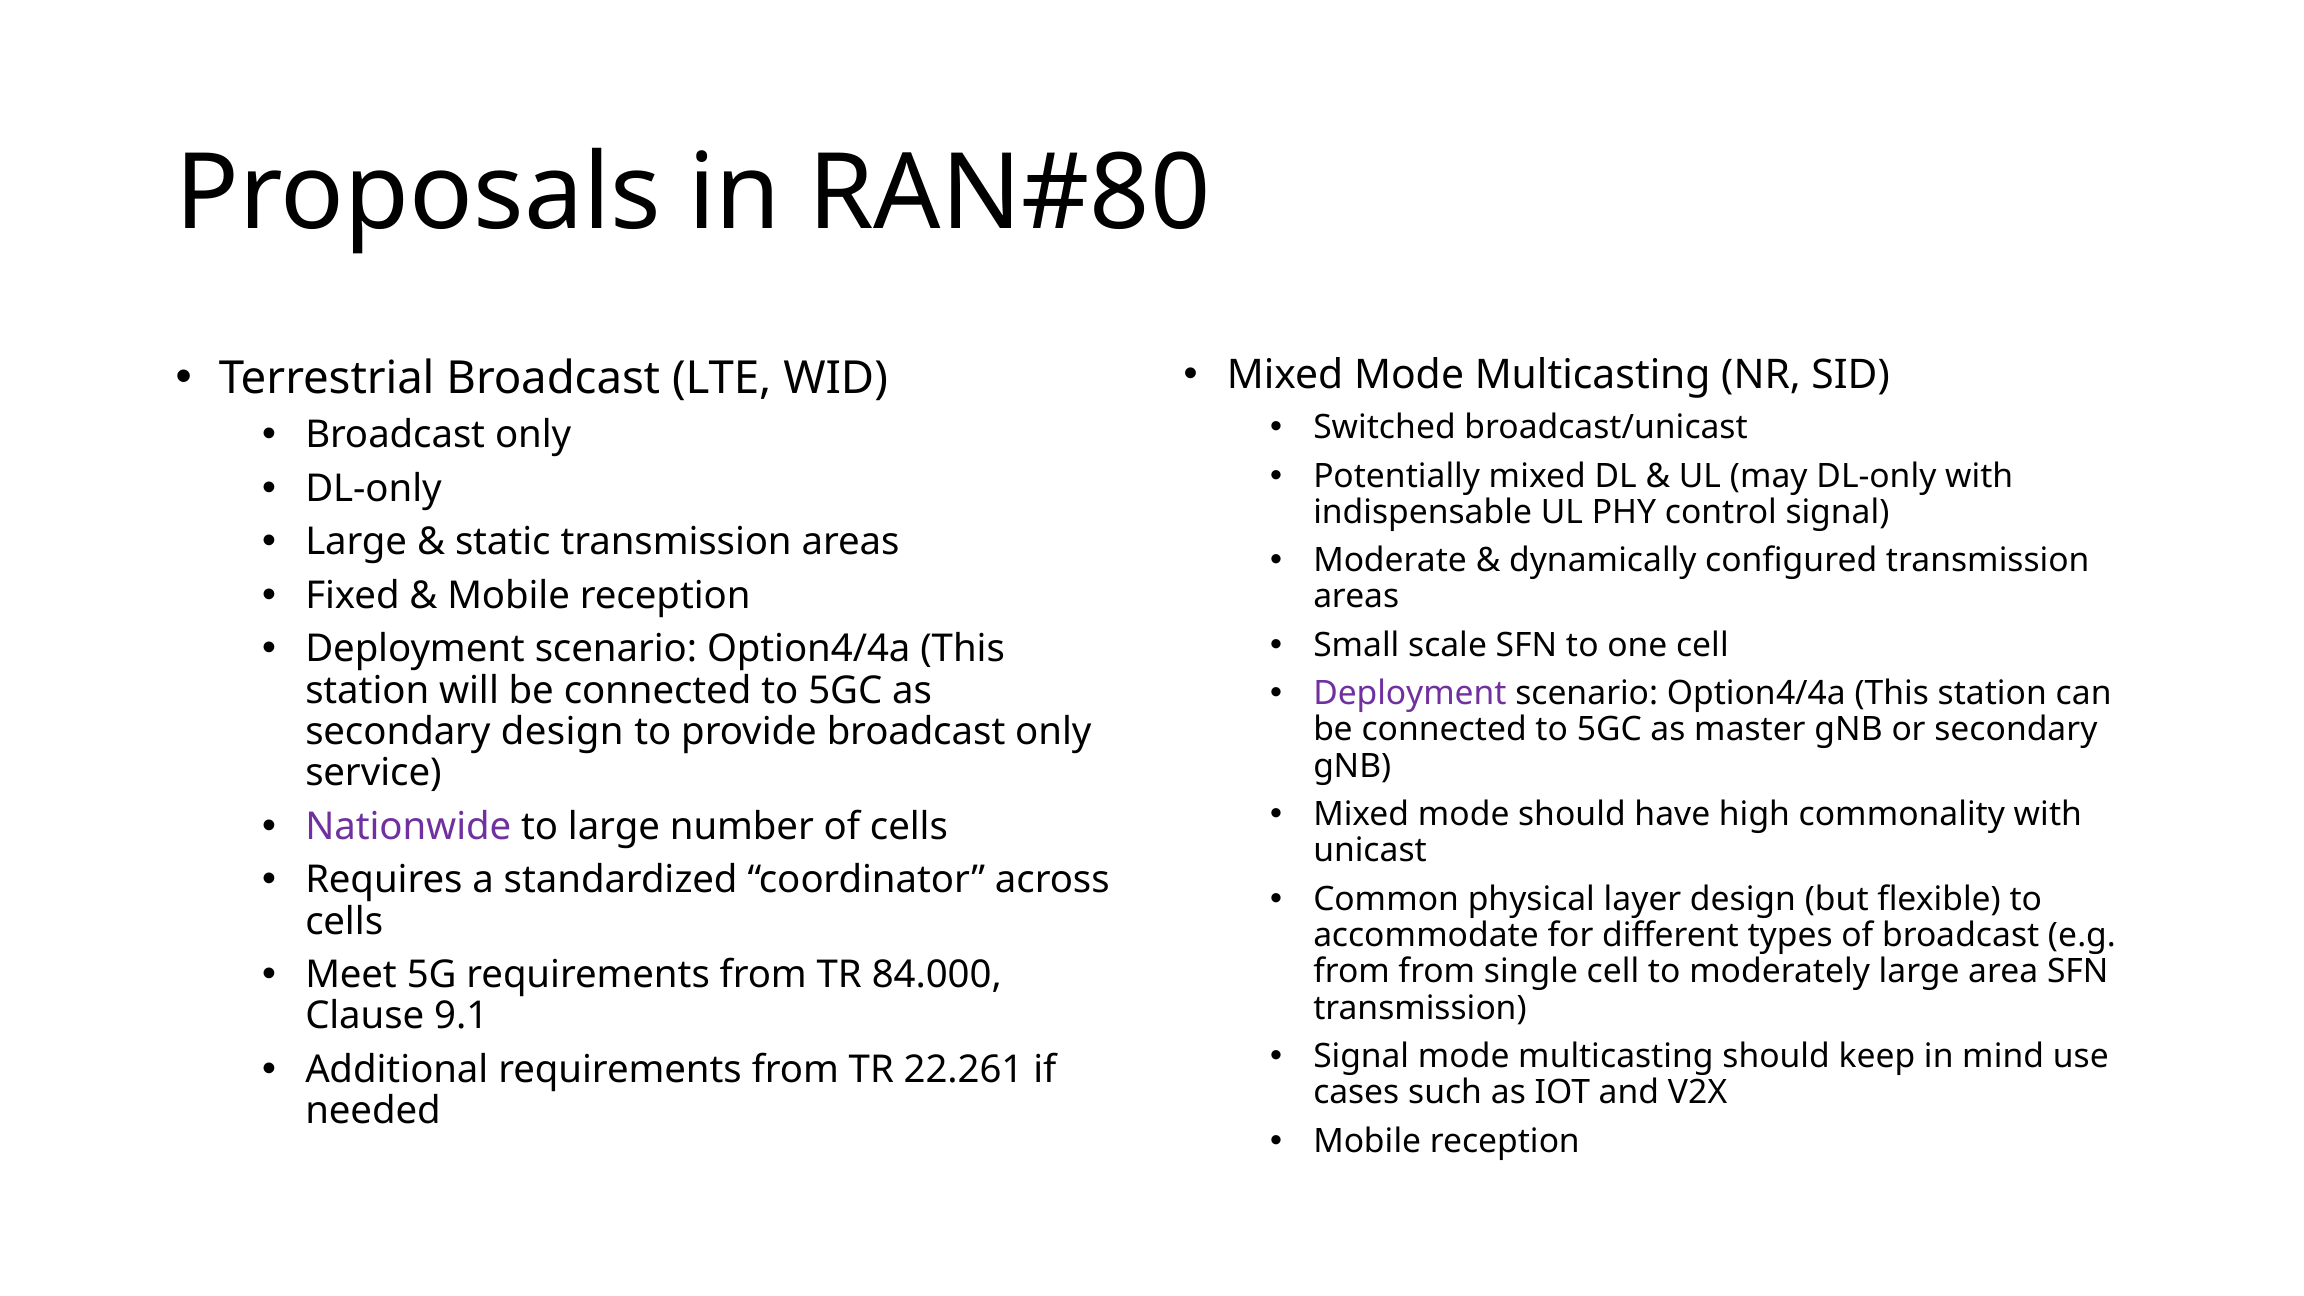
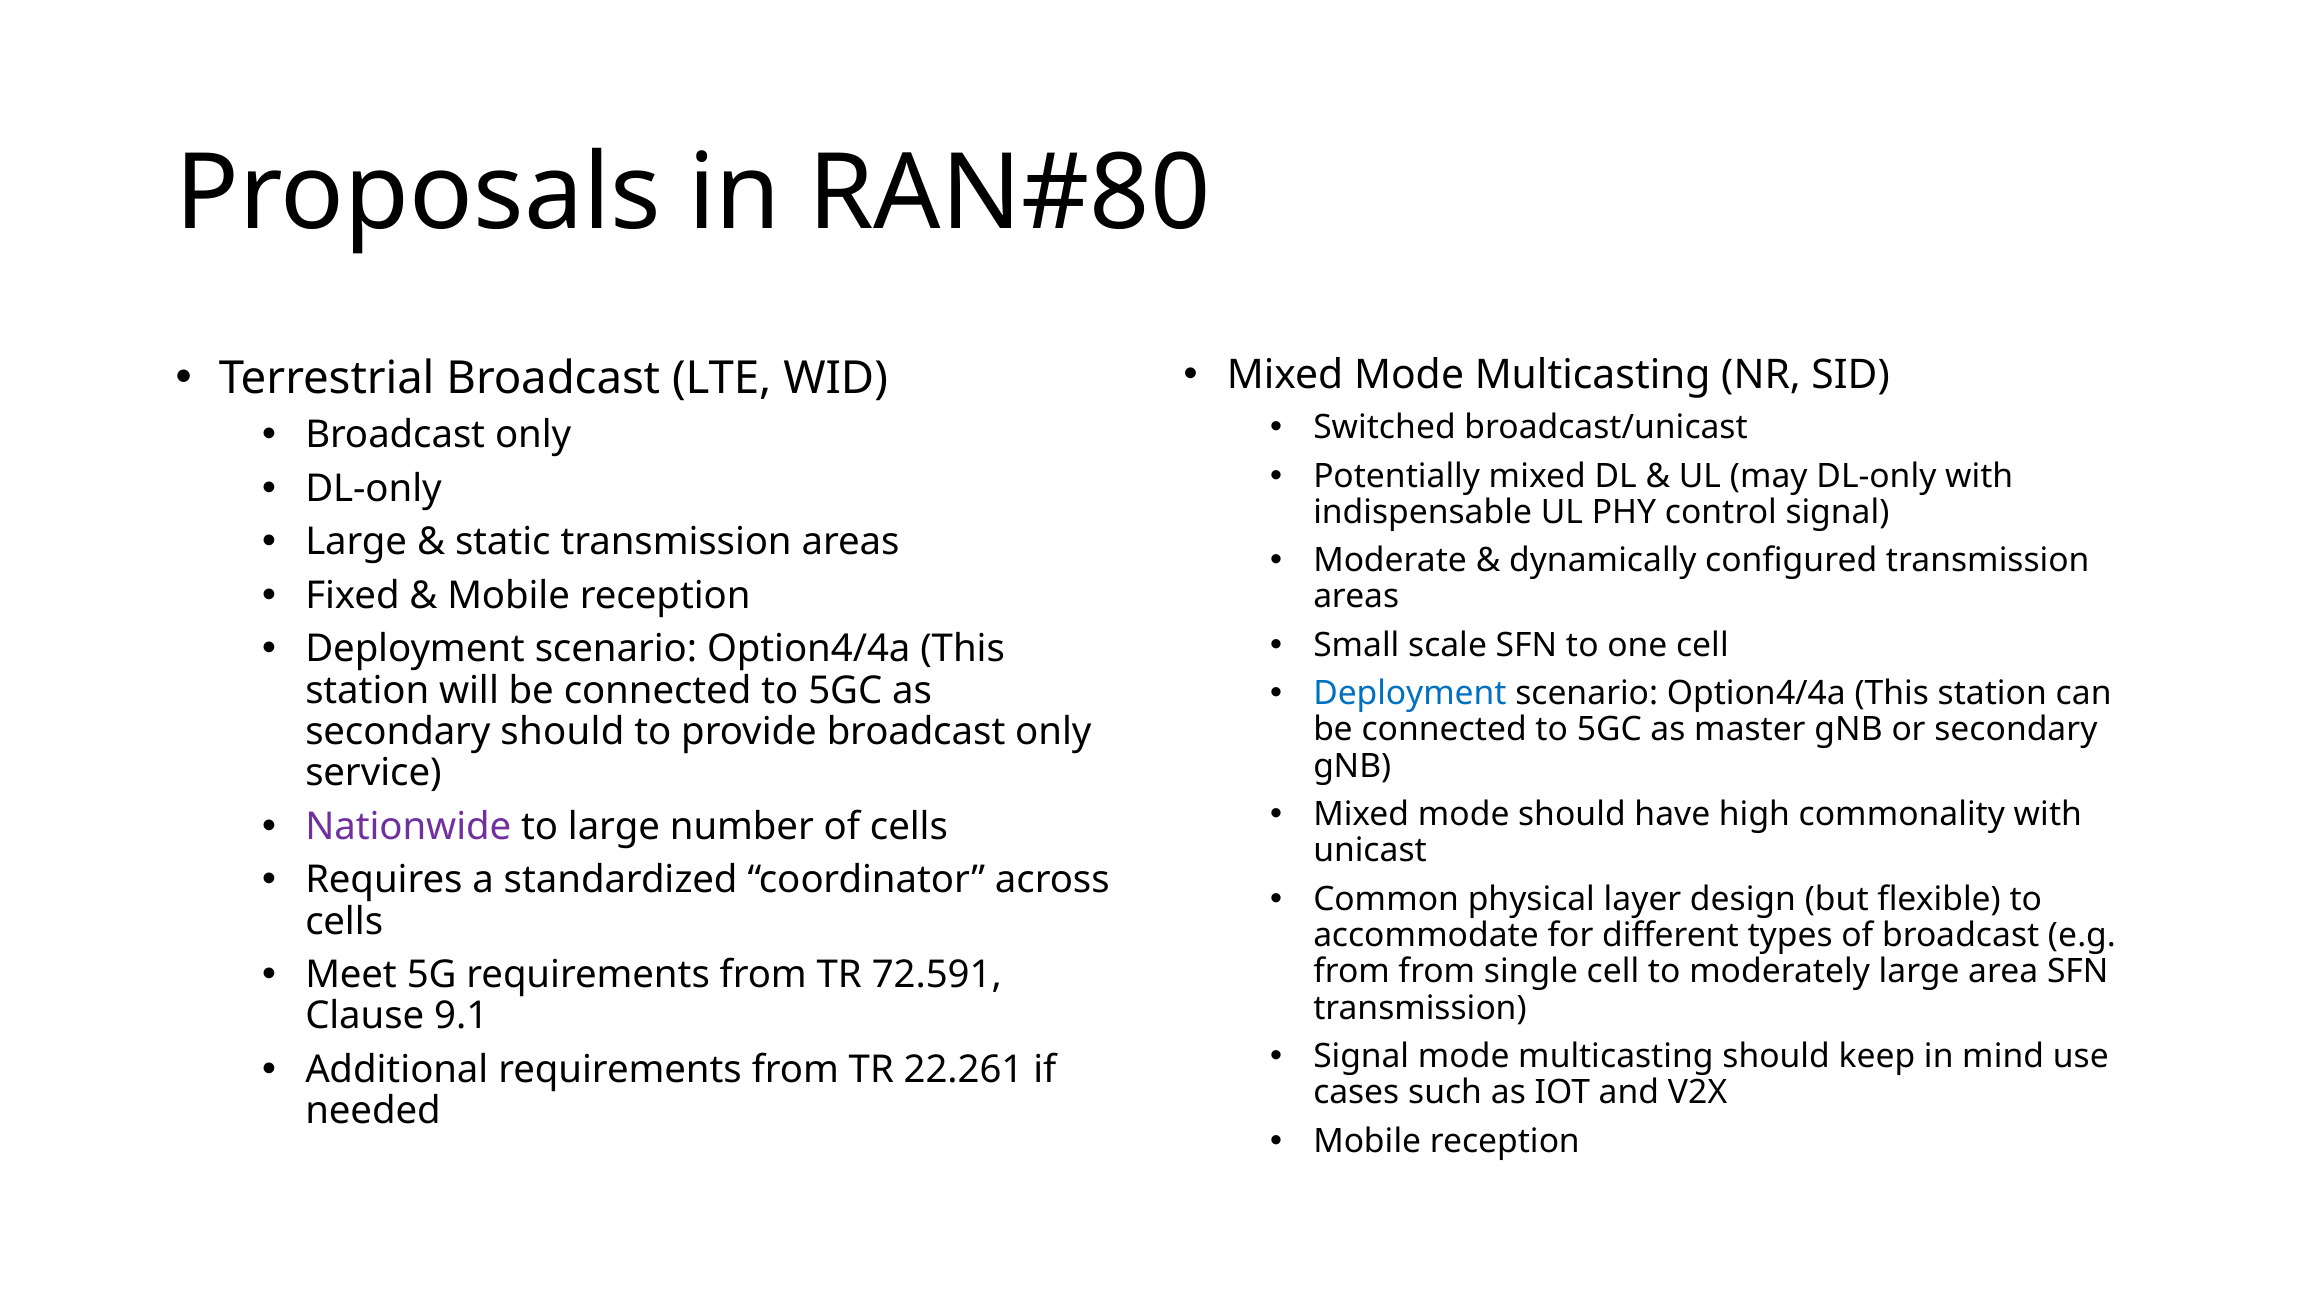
Deployment at (1410, 694) colour: purple -> blue
secondary design: design -> should
84.000: 84.000 -> 72.591
